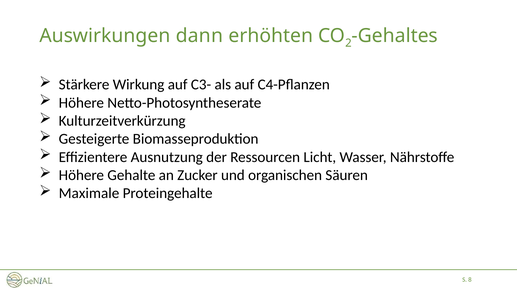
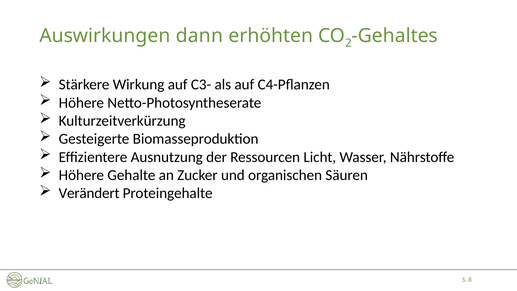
Maximale: Maximale -> Verändert
